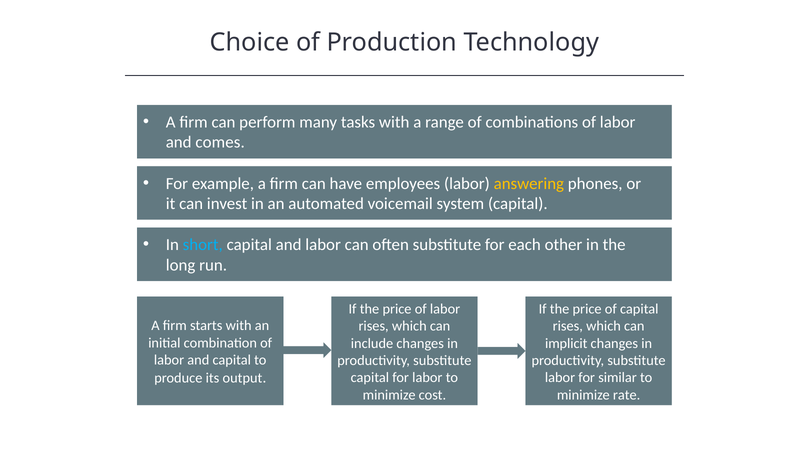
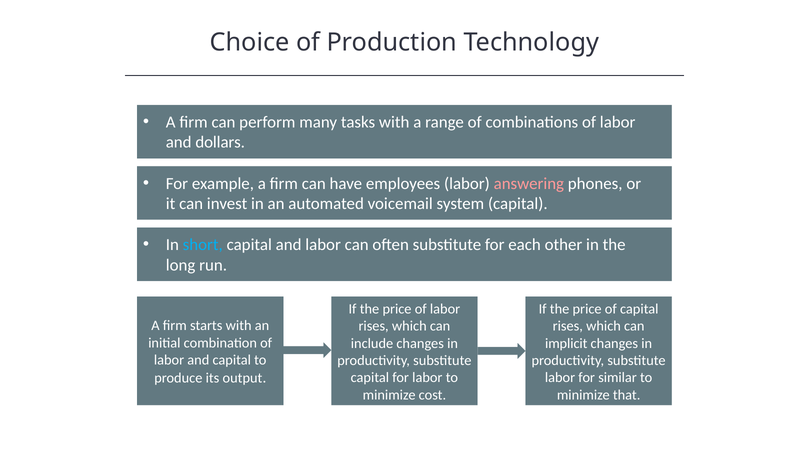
comes: comes -> dollars
answering colour: yellow -> pink
rate: rate -> that
